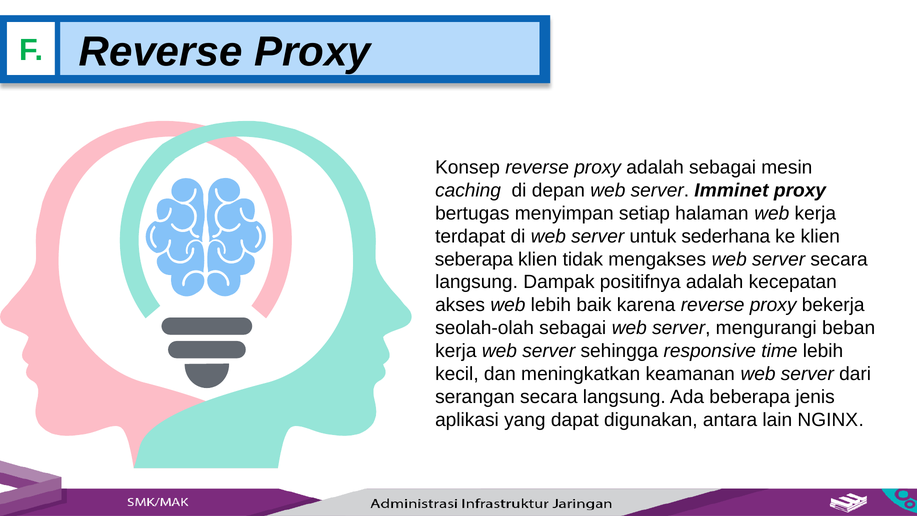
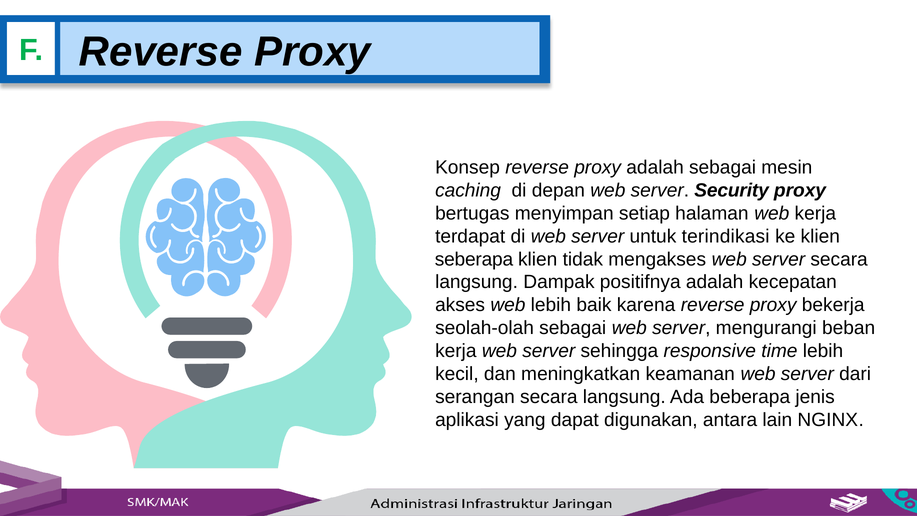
Imminet: Imminet -> Security
sederhana: sederhana -> terindikasi
